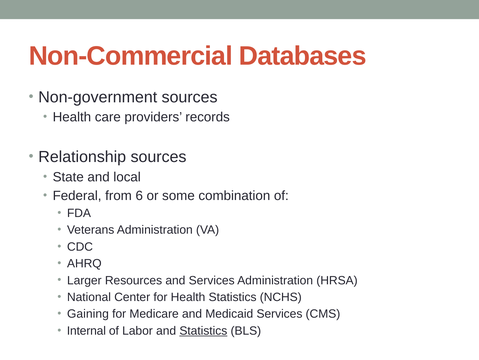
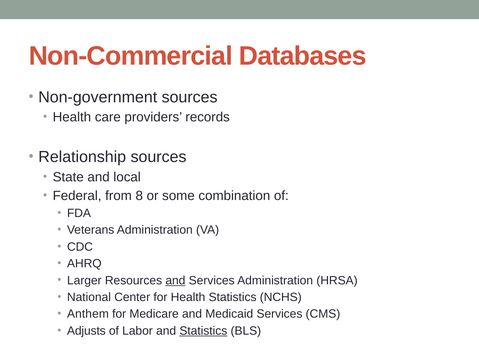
6: 6 -> 8
and at (175, 280) underline: none -> present
Gaining: Gaining -> Anthem
Internal: Internal -> Adjusts
